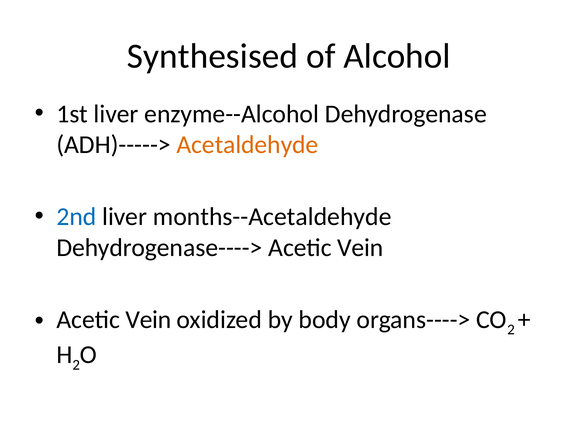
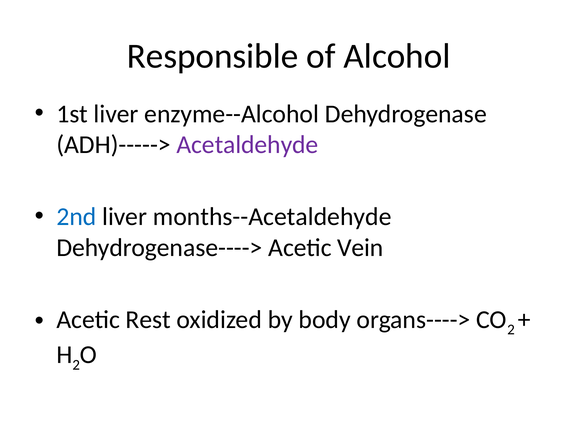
Synthesised: Synthesised -> Responsible
Acetaldehyde colour: orange -> purple
Vein at (148, 319): Vein -> Rest
